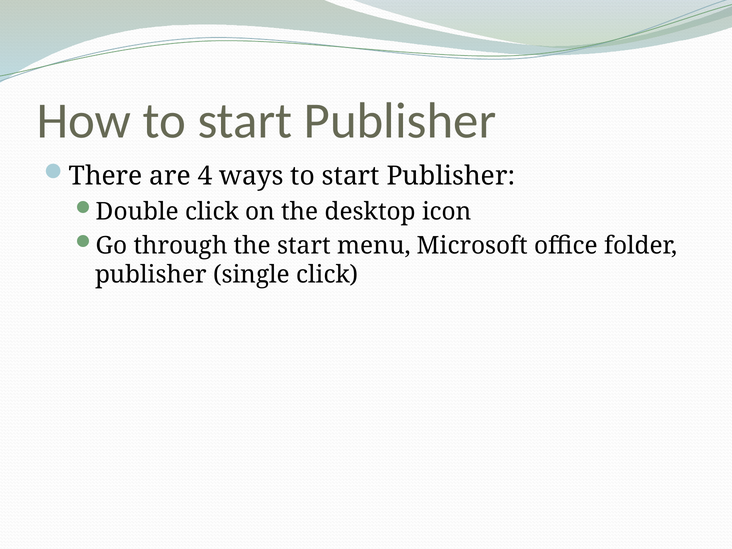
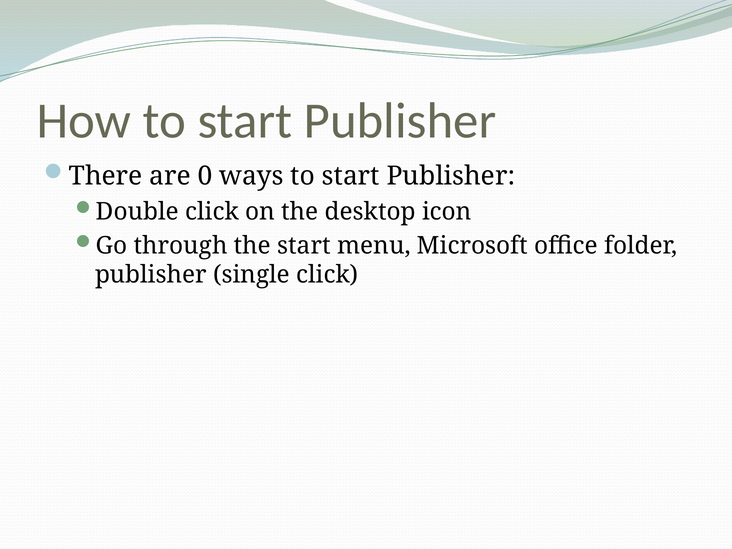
4: 4 -> 0
